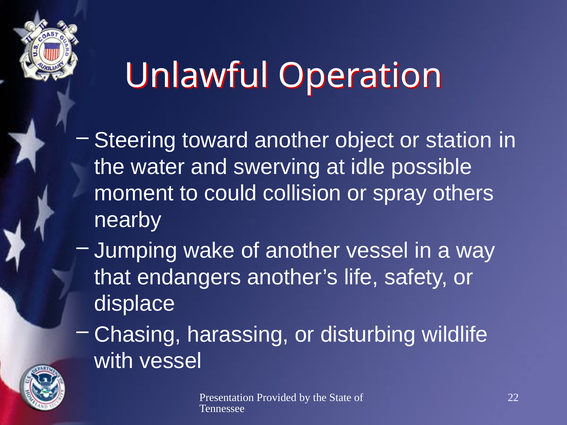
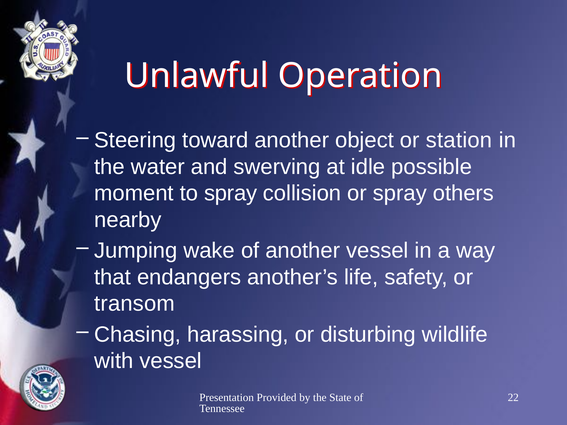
to could: could -> spray
displace: displace -> transom
